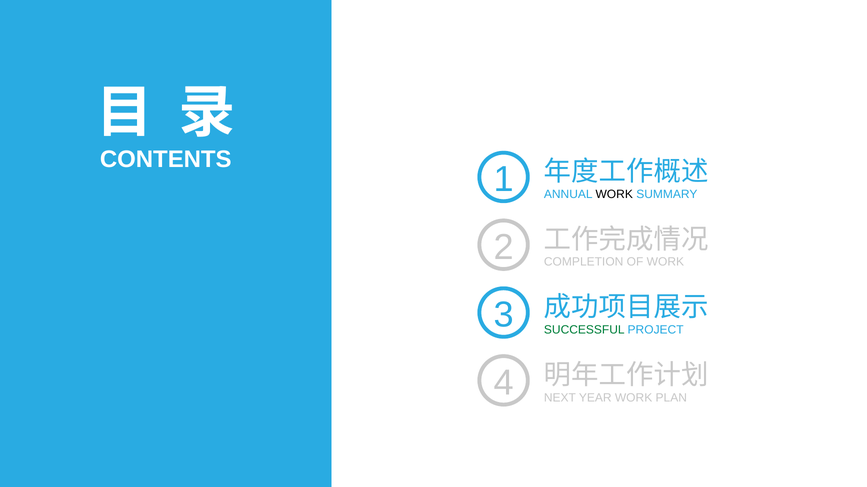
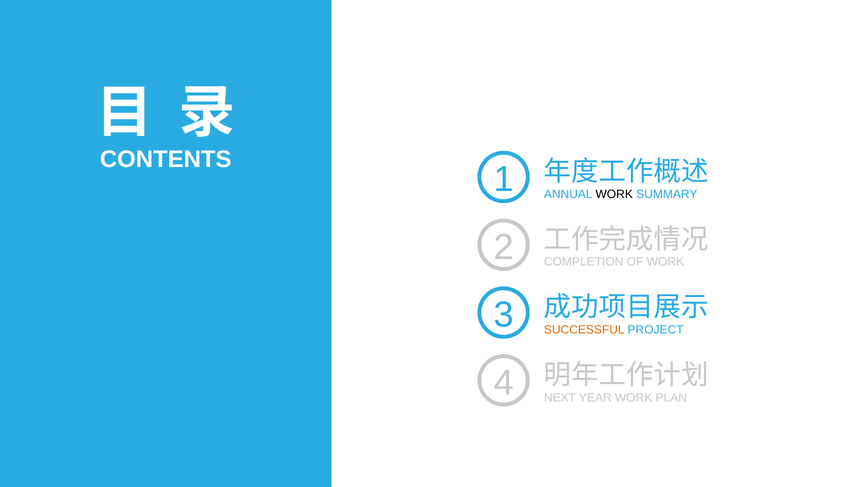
SUCCESSFUL colour: green -> orange
